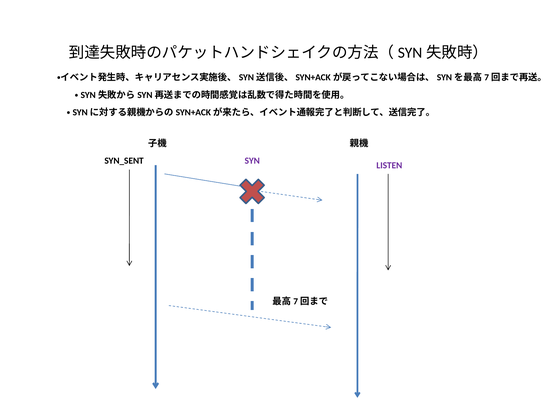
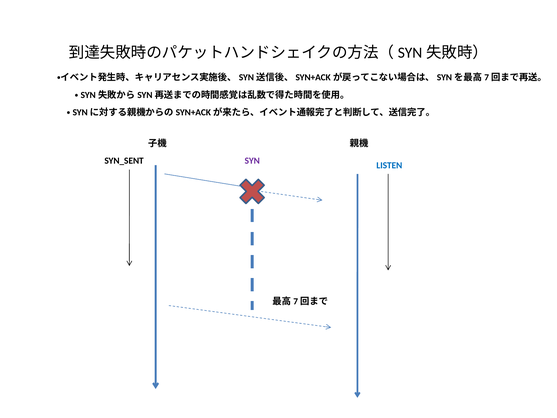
LISTEN colour: purple -> blue
